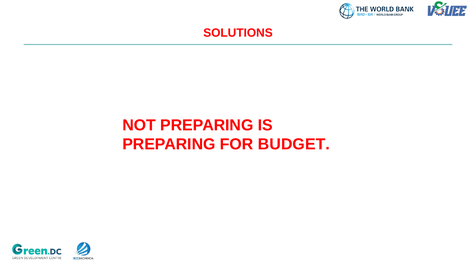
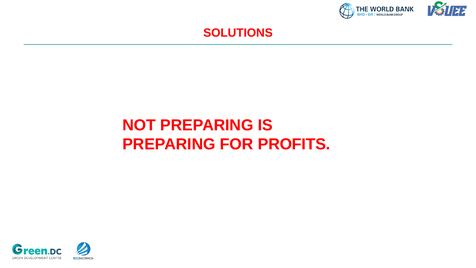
BUDGET: BUDGET -> PROFITS
